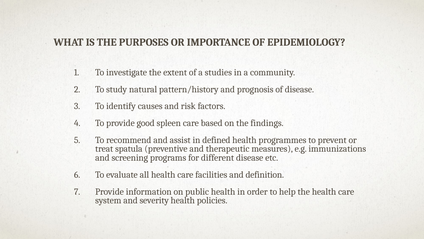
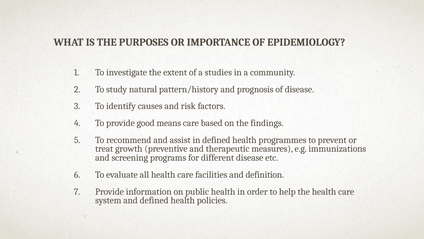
spleen: spleen -> means
spatula: spatula -> growth
and severity: severity -> defined
